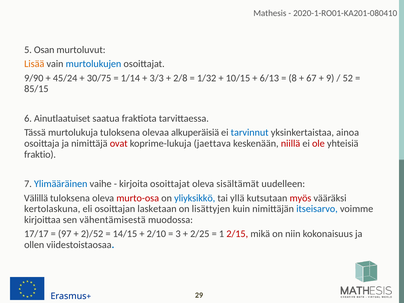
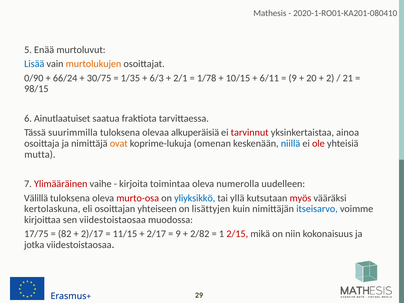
Osan: Osan -> Enää
Lisää colour: orange -> blue
murtolukujen colour: blue -> orange
9/90: 9/90 -> 0/90
45/24: 45/24 -> 66/24
1/14: 1/14 -> 1/35
3/3: 3/3 -> 6/3
2/8: 2/8 -> 2/1
1/32: 1/32 -> 1/78
6/13: 6/13 -> 6/11
8 at (293, 78): 8 -> 9
67: 67 -> 20
9: 9 -> 2
52: 52 -> 21
85/15: 85/15 -> 98/15
murtolukuja: murtolukuja -> suurimmilla
tarvinnut colour: blue -> red
ovat colour: red -> orange
jaettava: jaettava -> omenan
niillä colour: red -> blue
fraktio: fraktio -> mutta
Ylimääräinen colour: blue -> red
kirjoita osoittajat: osoittajat -> toimintaa
sisältämät: sisältämät -> numerolla
lasketaan: lasketaan -> yhteiseen
sen vähentämisestä: vähentämisestä -> viidestoistaosaa
17/17: 17/17 -> 17/75
97: 97 -> 82
2)/52: 2)/52 -> 2)/17
14/15: 14/15 -> 11/15
2/10: 2/10 -> 2/17
3 at (178, 234): 3 -> 9
2/25: 2/25 -> 2/82
ollen: ollen -> jotka
